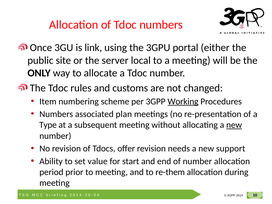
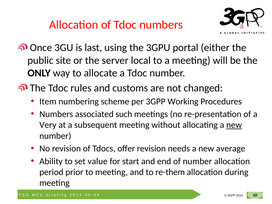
link: link -> last
Working underline: present -> none
plan: plan -> such
Type: Type -> Very
support: support -> average
